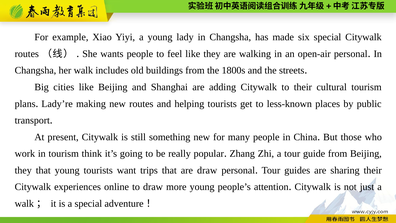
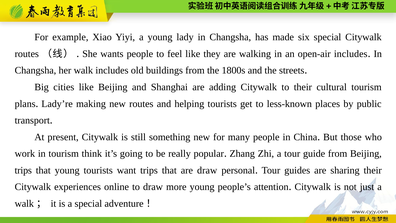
open-air personal: personal -> includes
they at (23, 170): they -> trips
